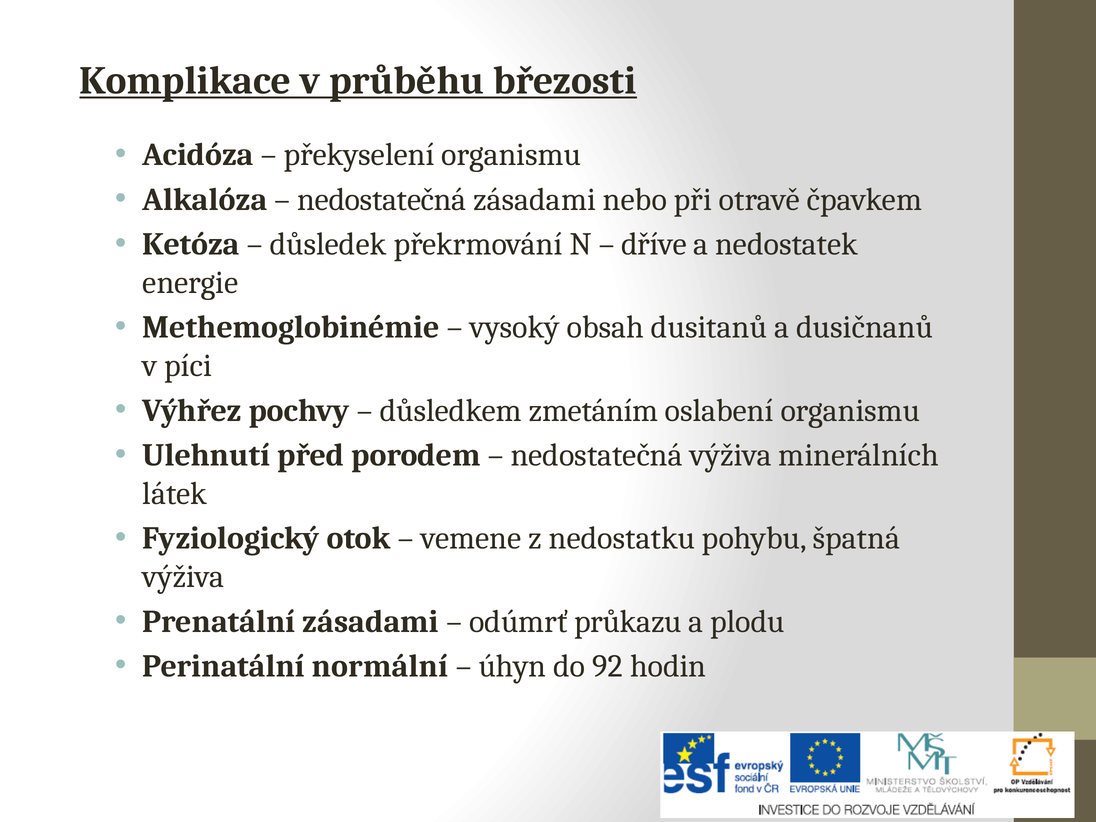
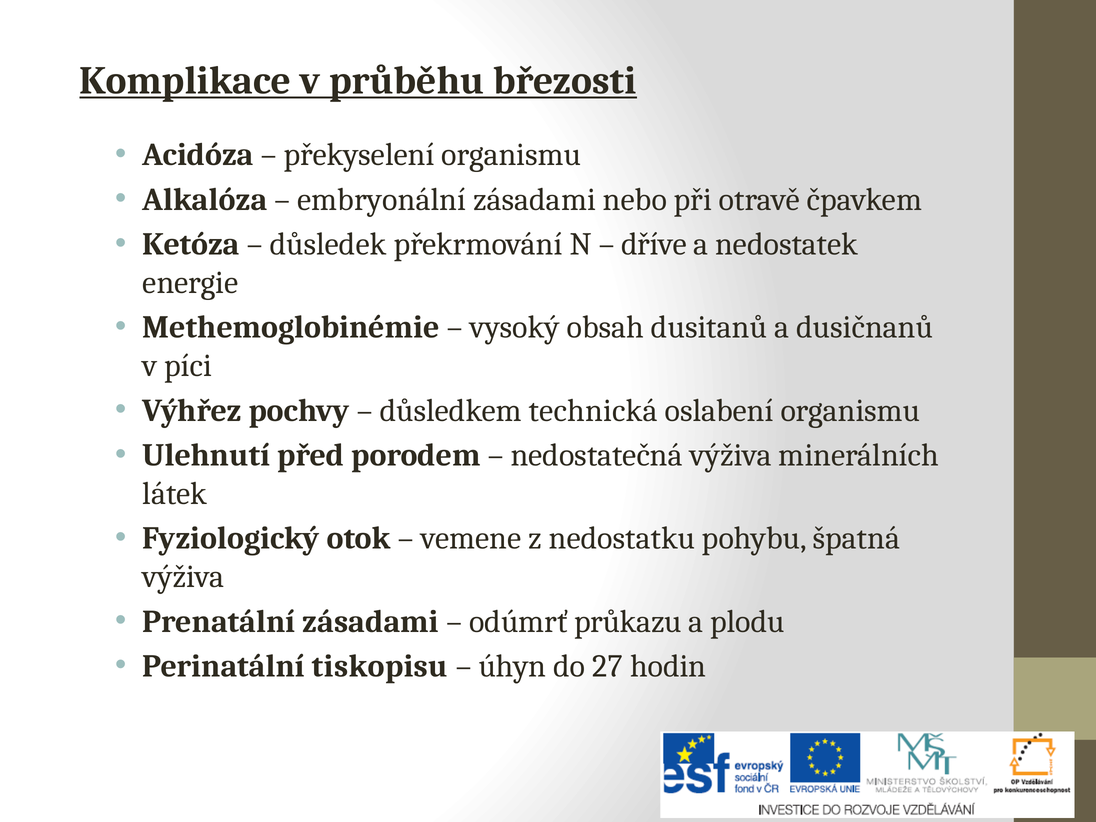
nedostatečná at (382, 200): nedostatečná -> embryonální
zmetáním: zmetáním -> technická
normální: normální -> tiskopisu
92: 92 -> 27
